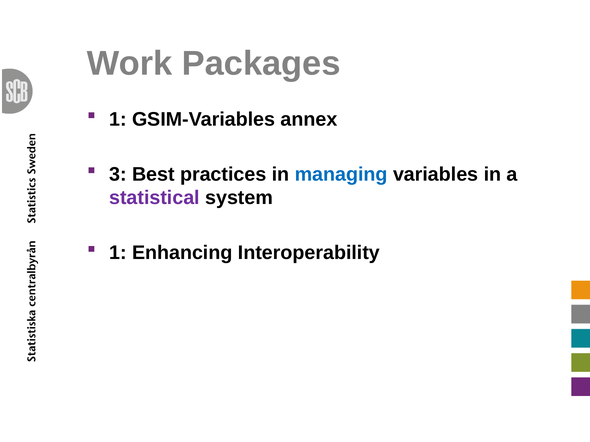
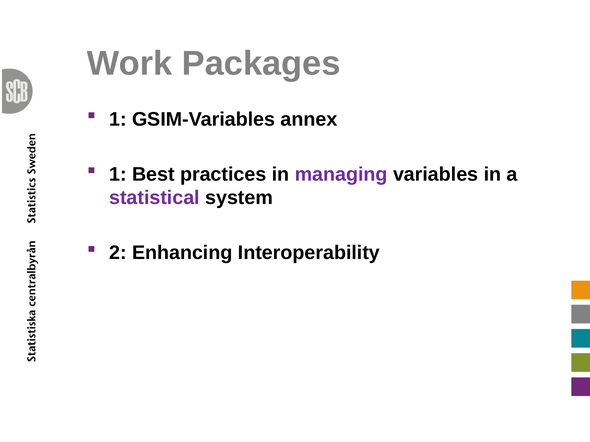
3 at (118, 174): 3 -> 1
managing colour: blue -> purple
1 at (118, 253): 1 -> 2
